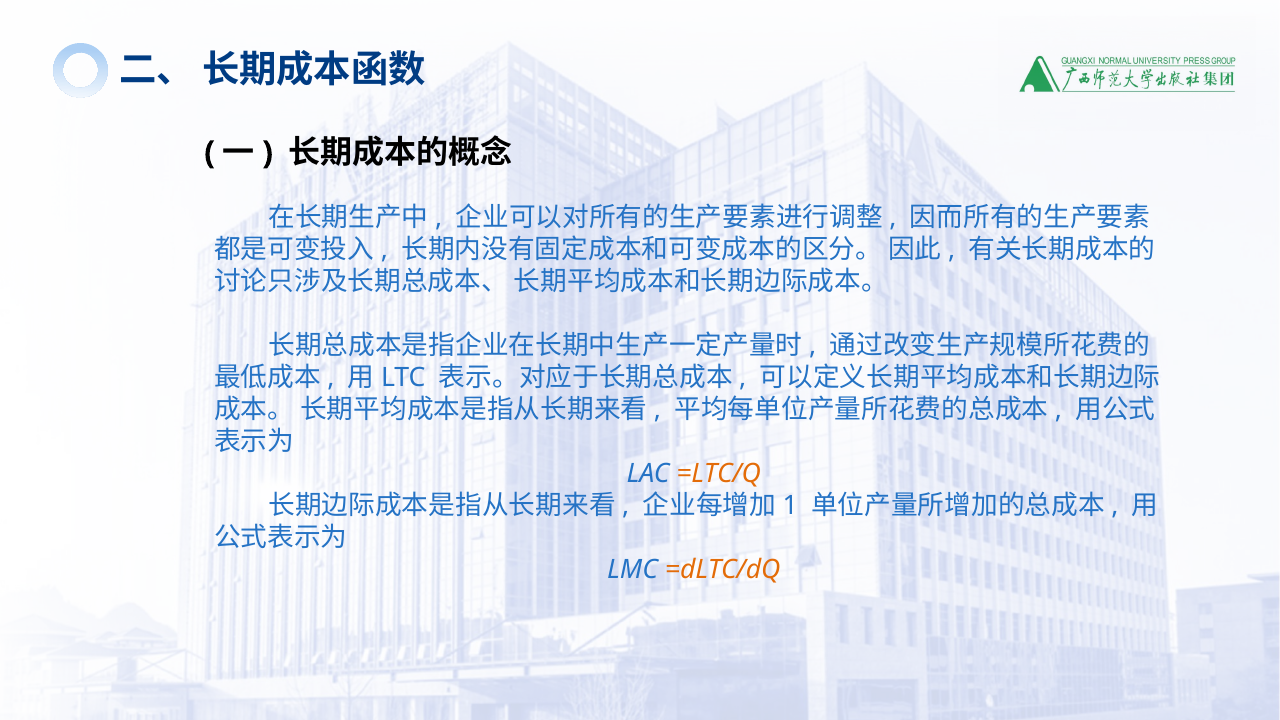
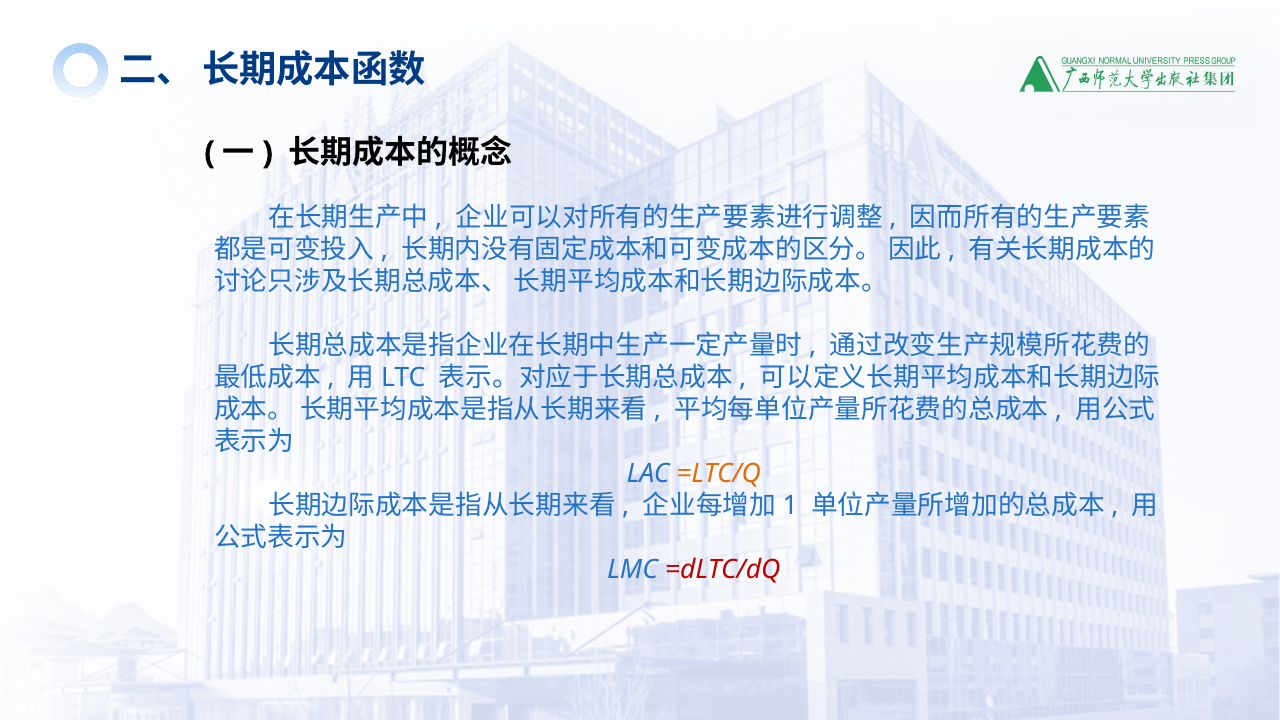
=dLTC/dQ colour: orange -> red
